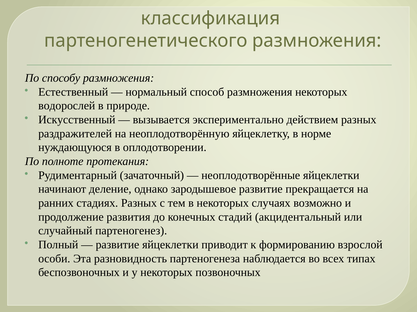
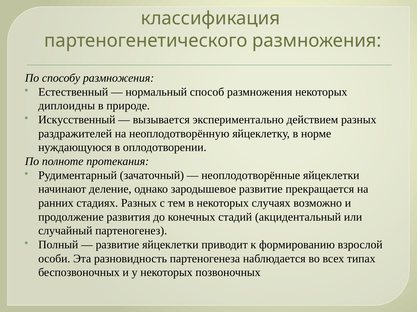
водорослей: водорослей -> диплоидны
